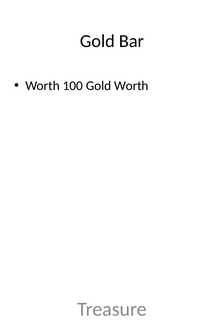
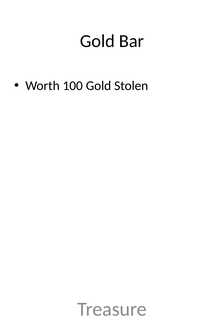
Gold Worth: Worth -> Stolen
